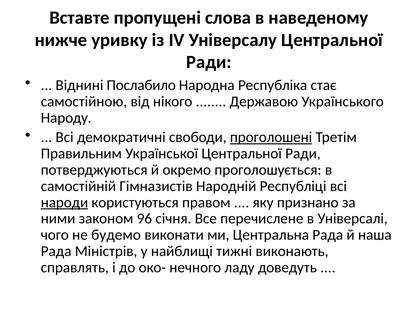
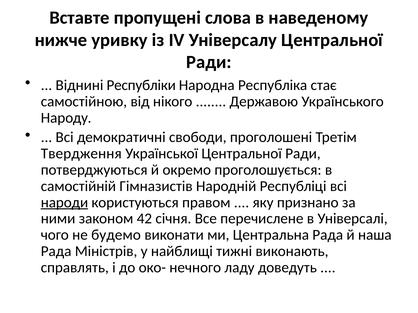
Послабило: Послабило -> Республіки
проголошені underline: present -> none
Правильним: Правильним -> Твердження
96: 96 -> 42
